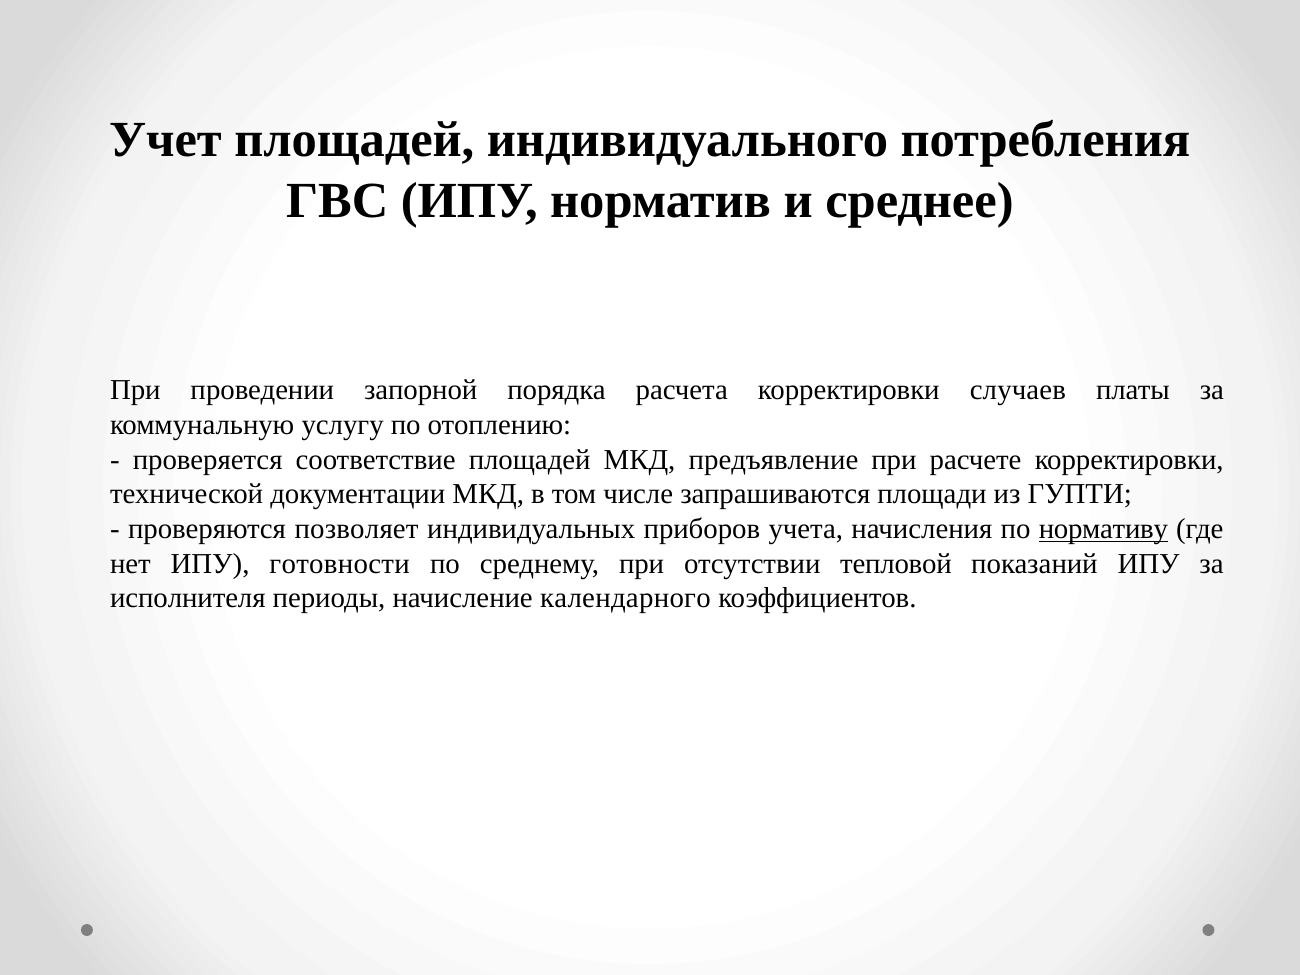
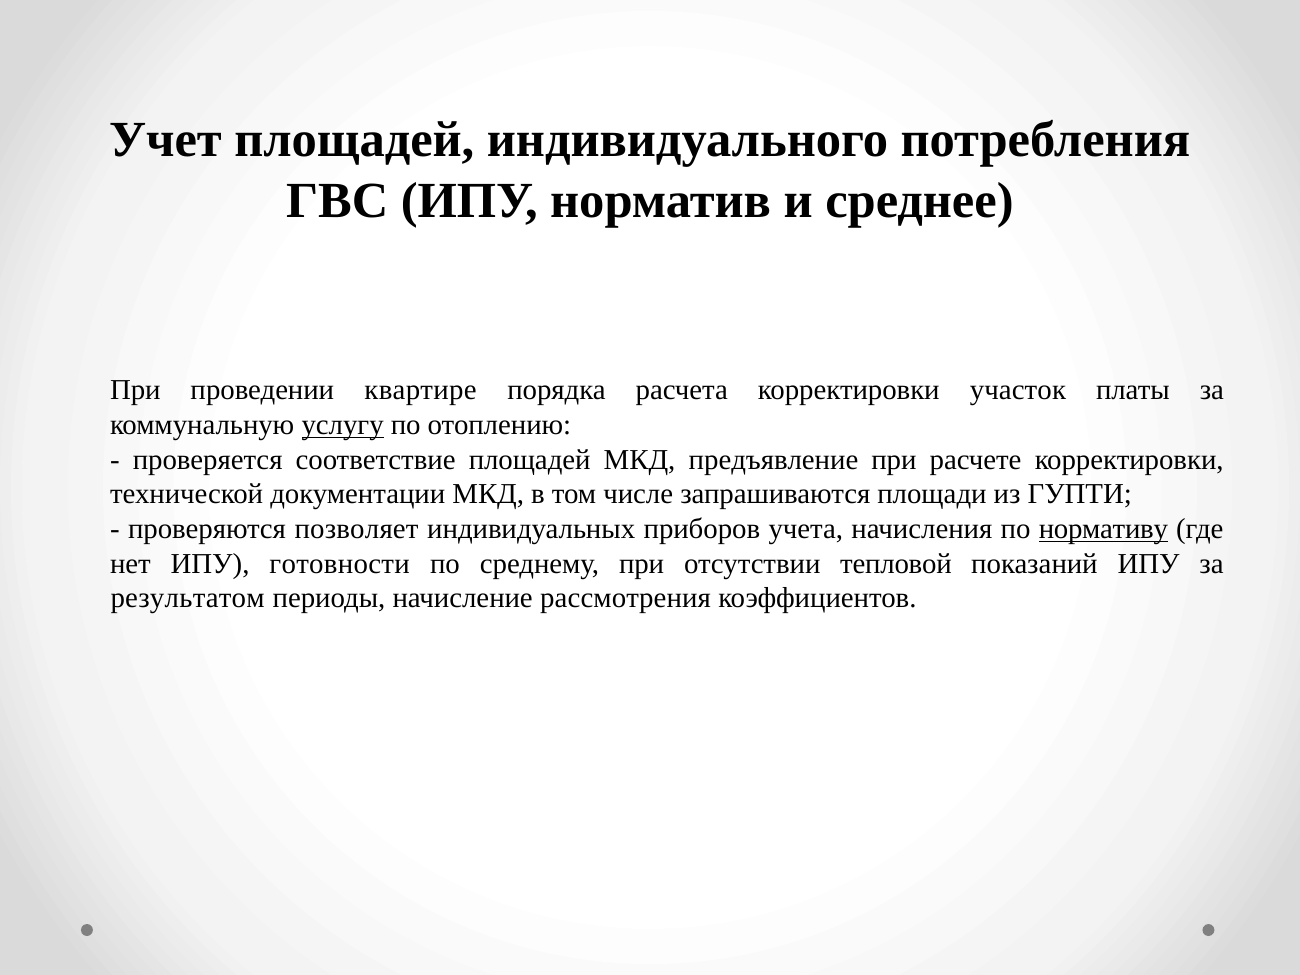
запорной: запорной -> квартире
случаев: случаев -> участок
услугу underline: none -> present
исполнителя: исполнителя -> результатом
календарного: календарного -> рассмотрения
